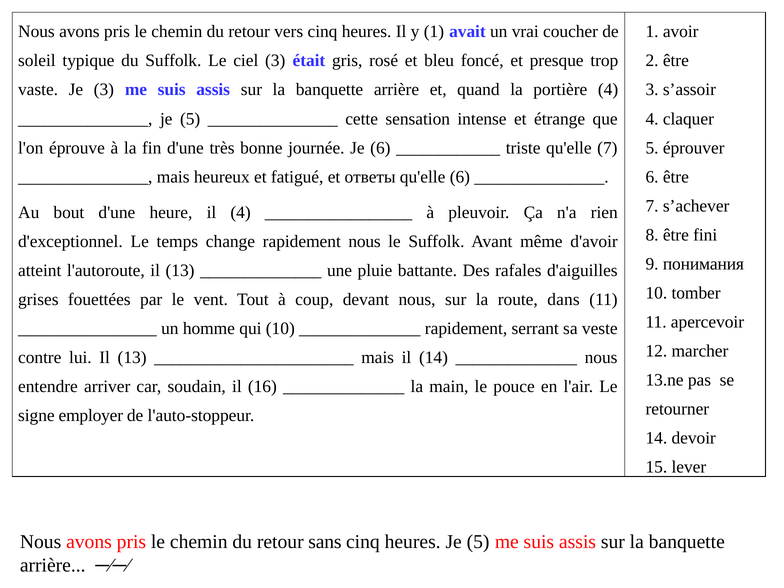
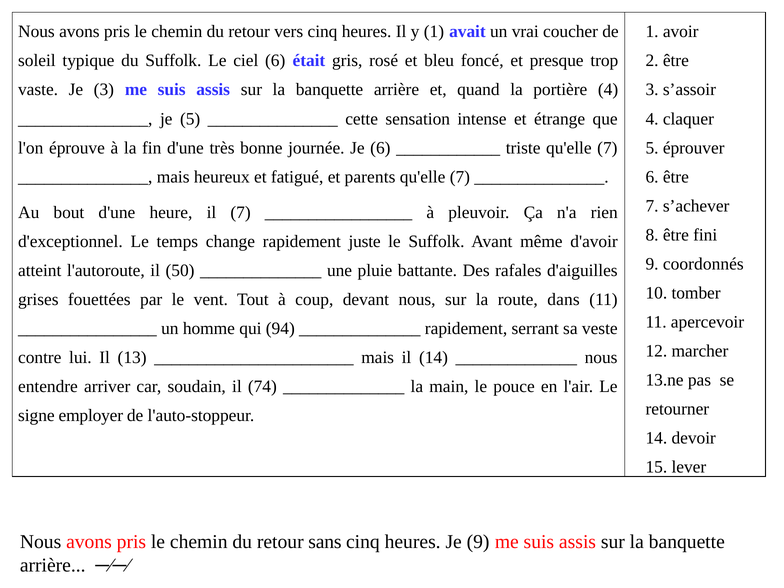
ciel 3: 3 -> 6
ответы: ответы -> parents
6 at (460, 177): 6 -> 7
il 4: 4 -> 7
rapidement nous: nous -> juste
понимания: понимания -> coordonnés
l'autoroute il 13: 13 -> 50
qui 10: 10 -> 94
16: 16 -> 74
heures Je 5: 5 -> 9
